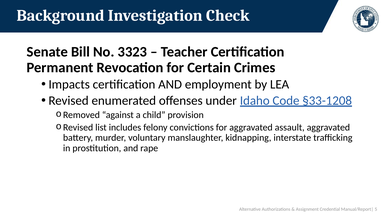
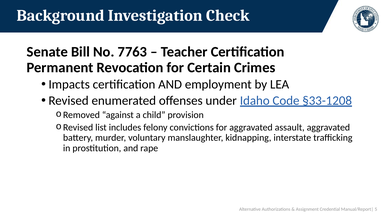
3323: 3323 -> 7763
